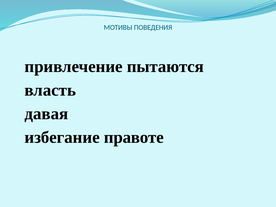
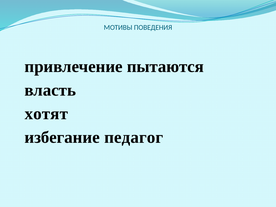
давая: давая -> хотят
правоте: правоте -> педагог
